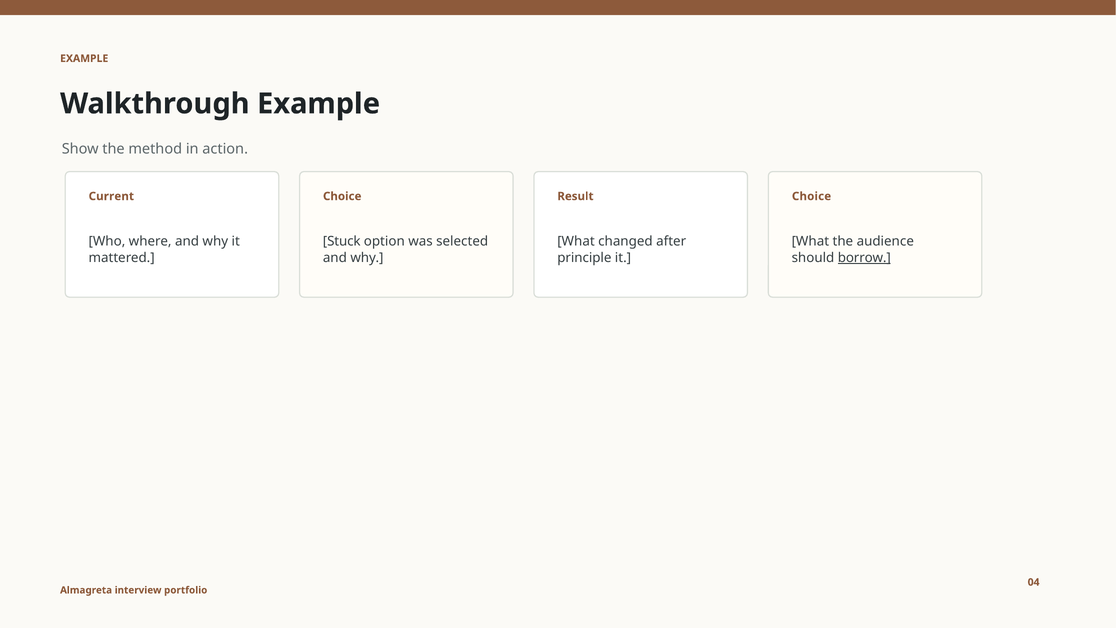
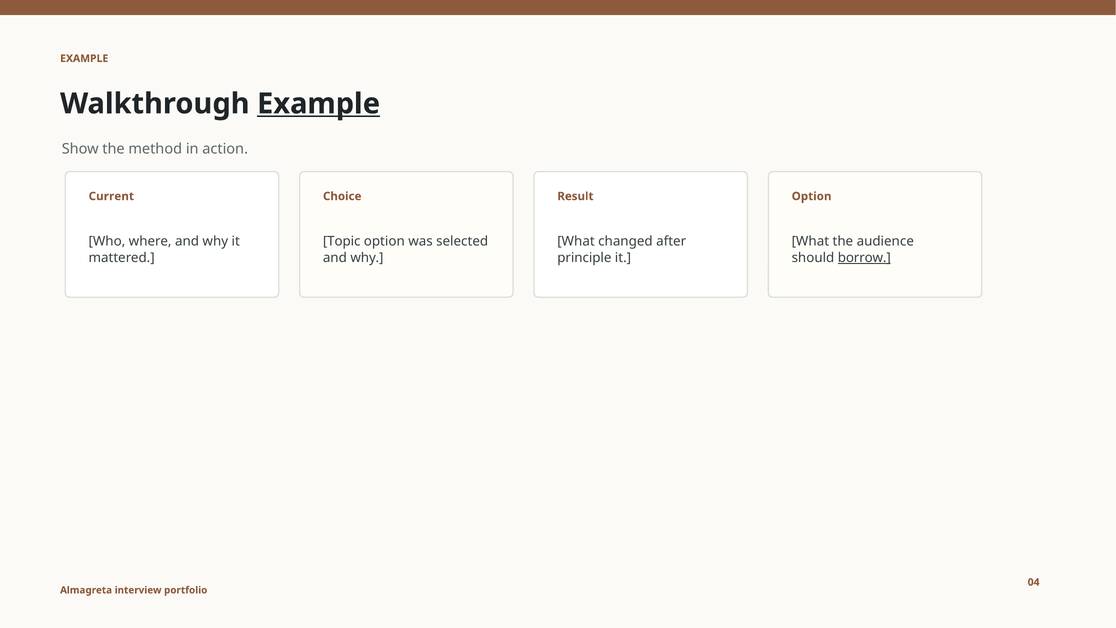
Example at (319, 104) underline: none -> present
Choice at (811, 196): Choice -> Option
Stuck: Stuck -> Topic
